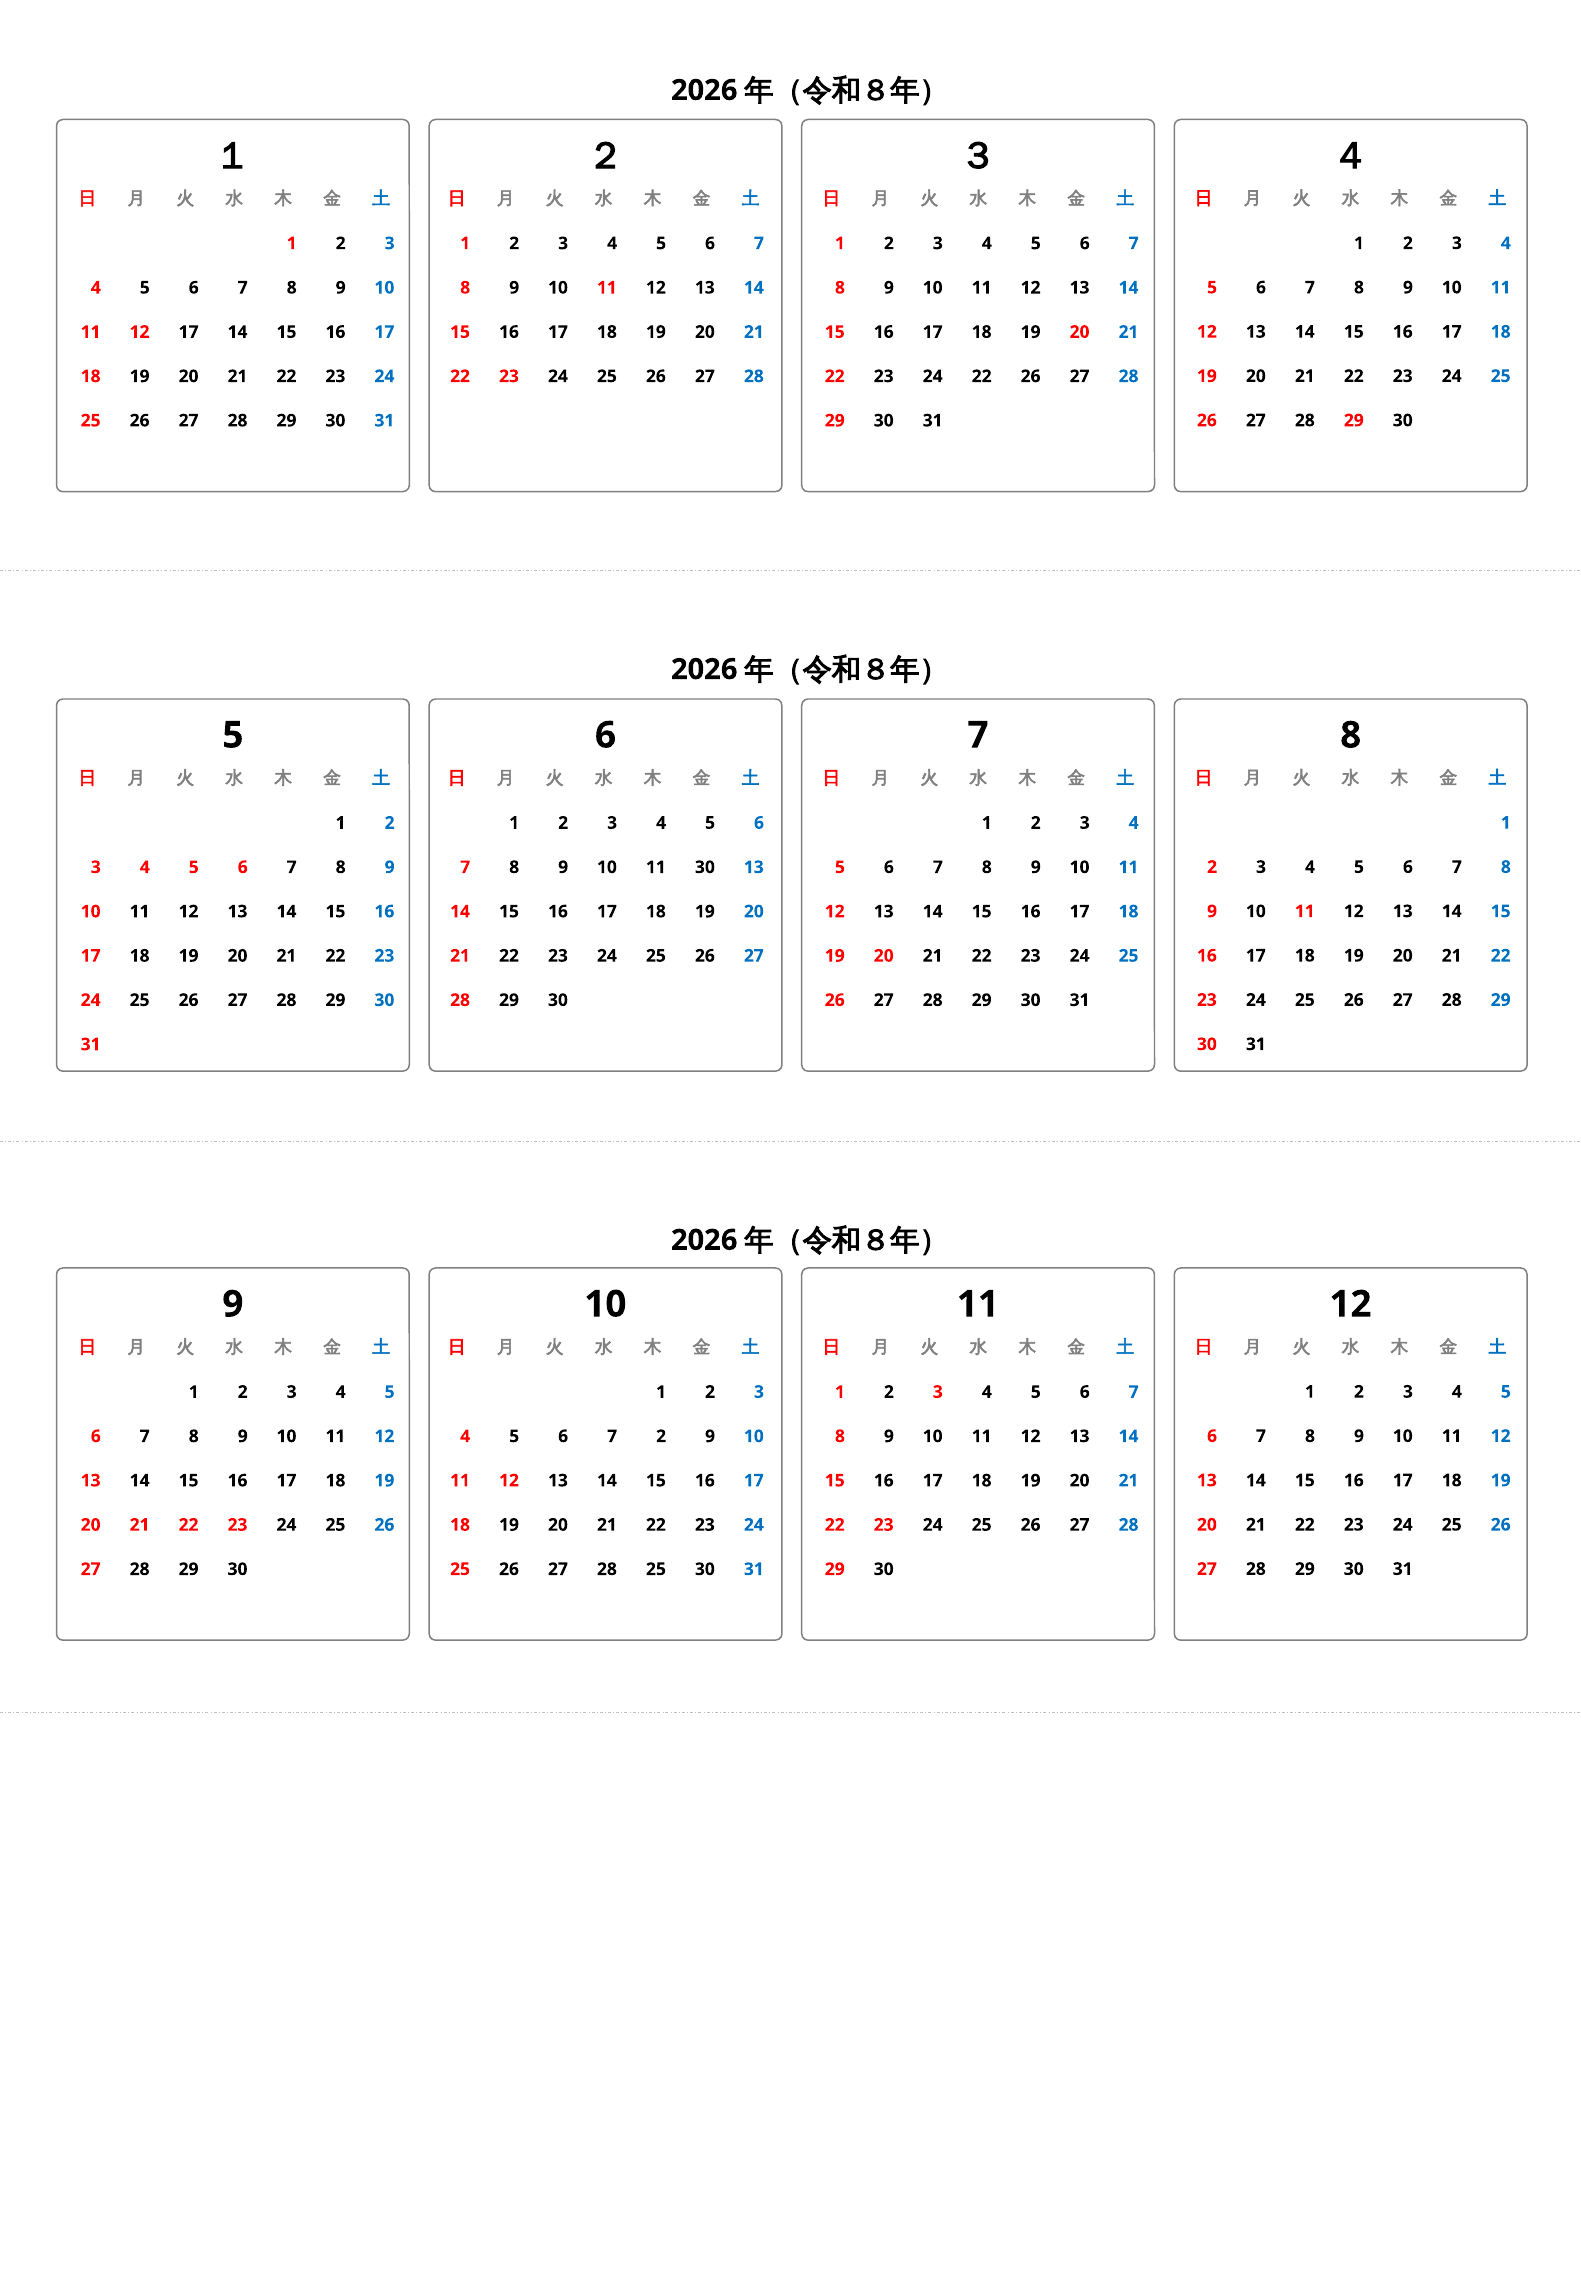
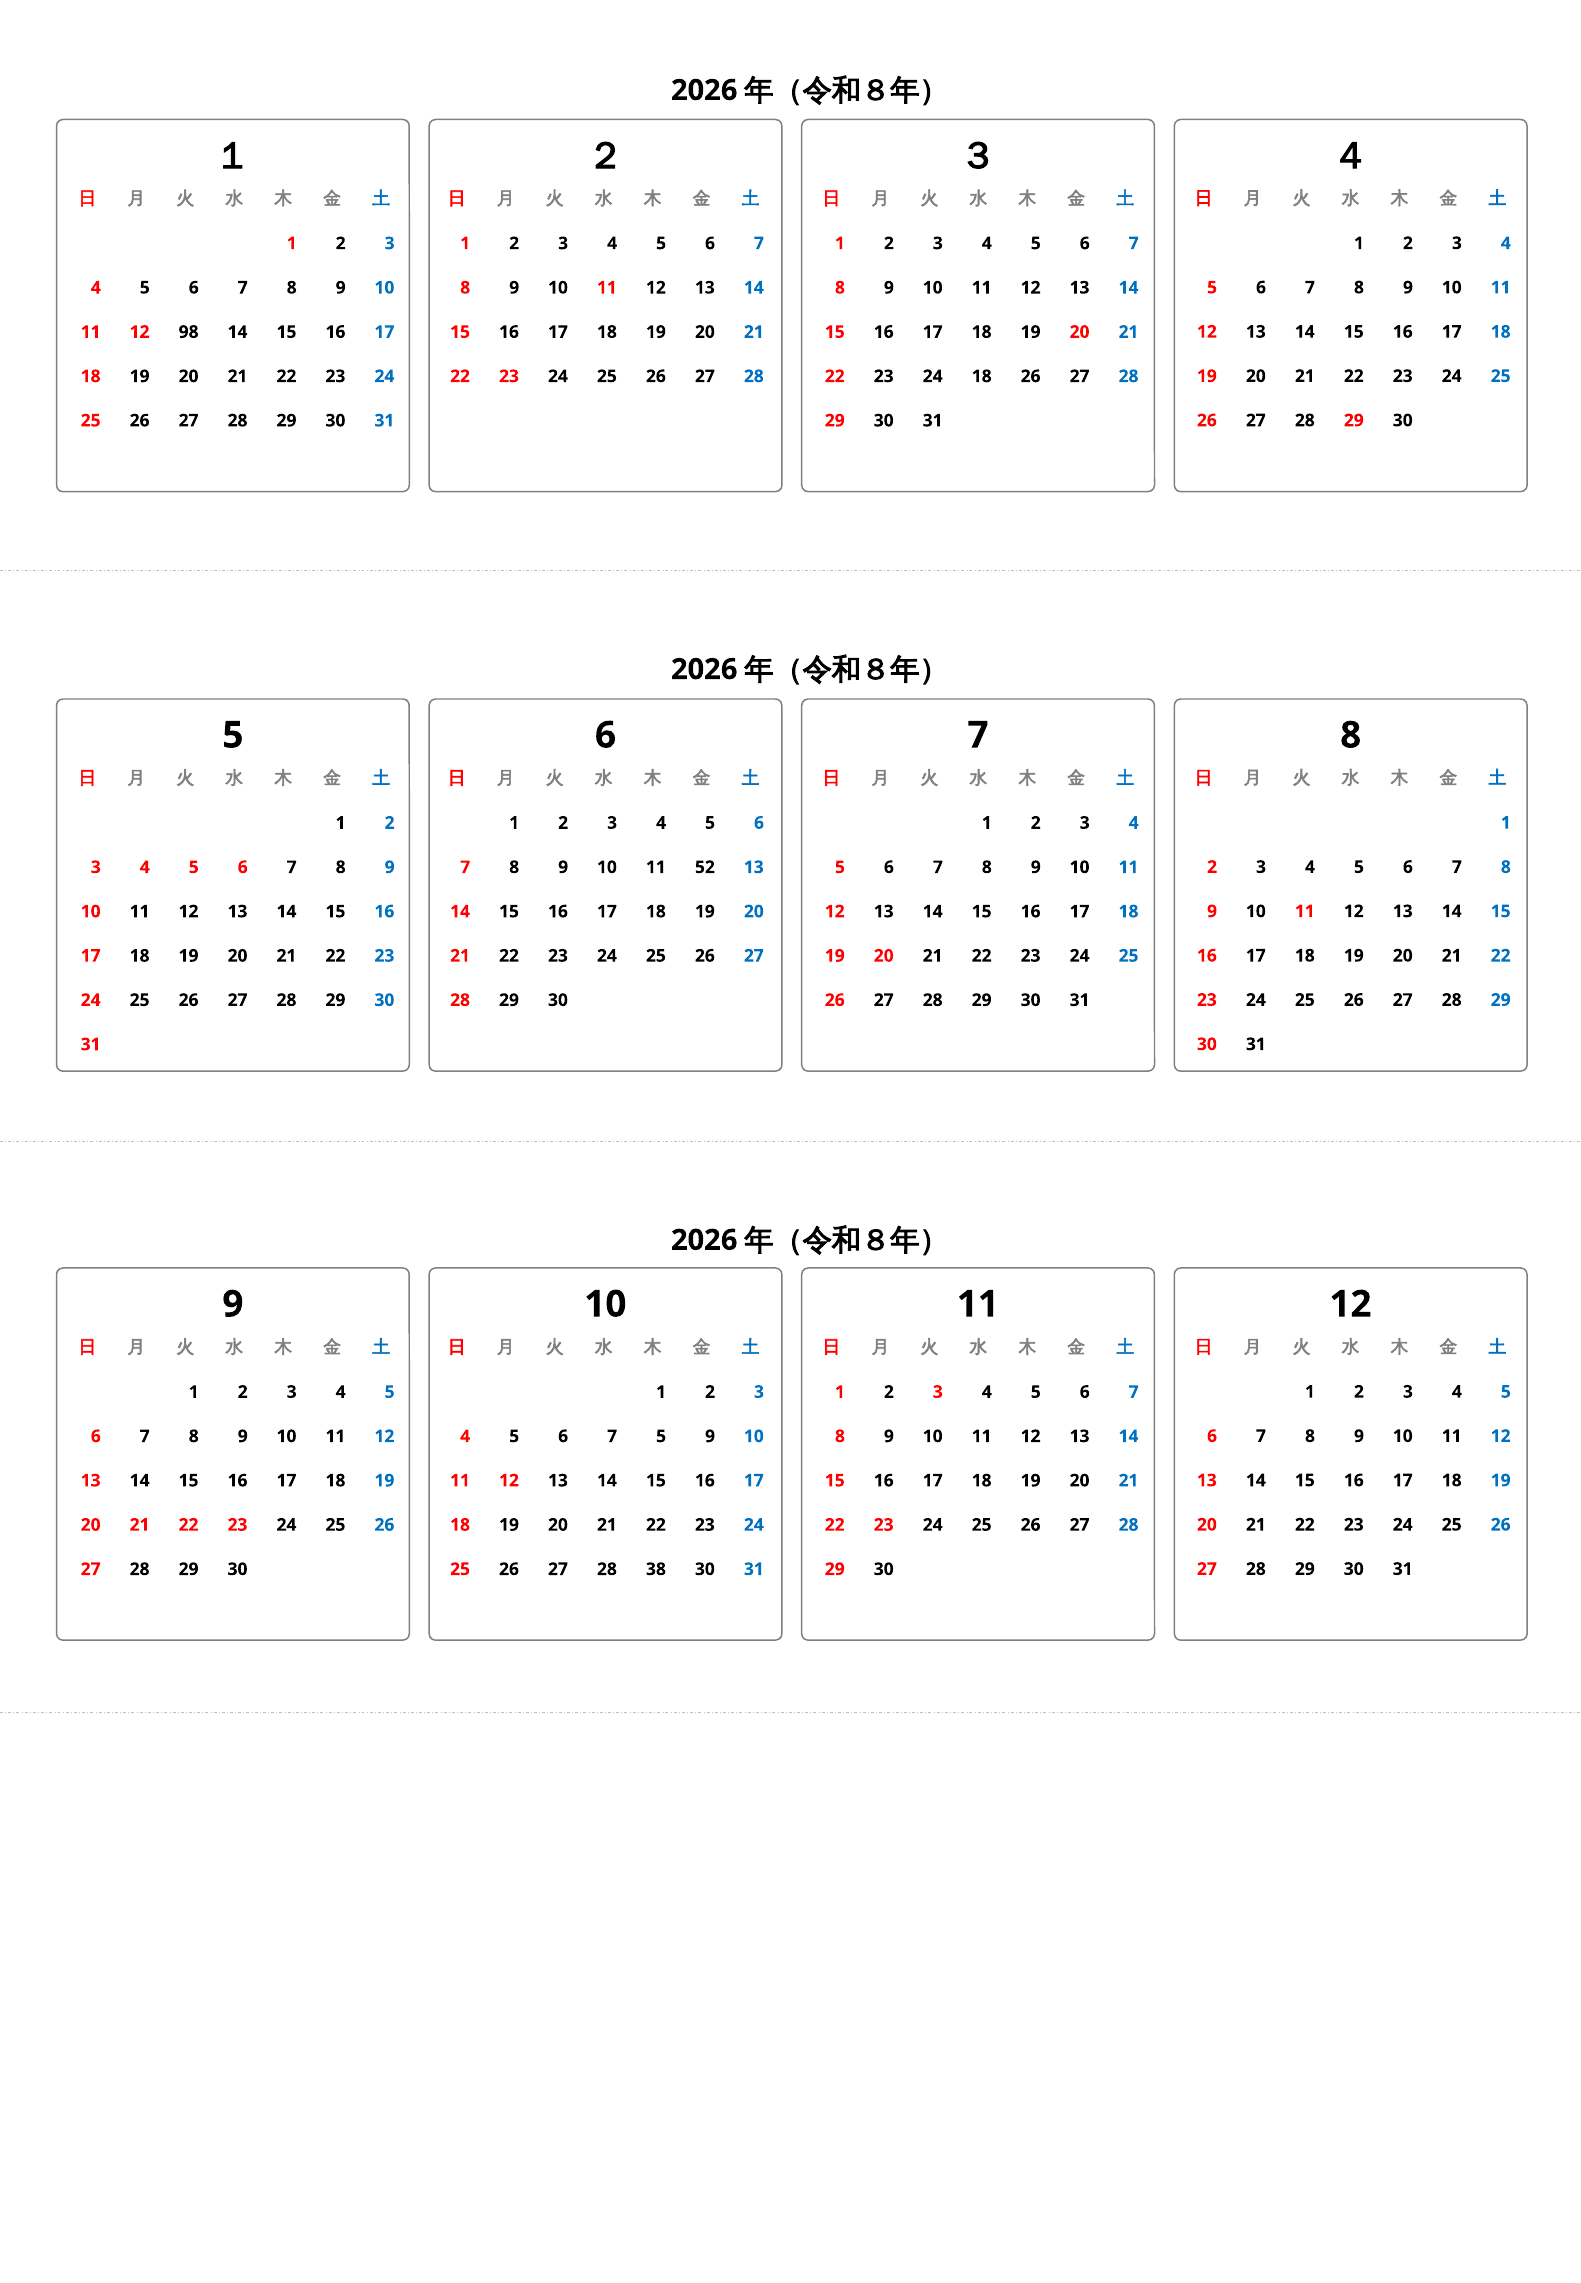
12 17: 17 -> 98
24 22: 22 -> 18
11 30: 30 -> 52
7 2: 2 -> 5
28 25: 25 -> 38
